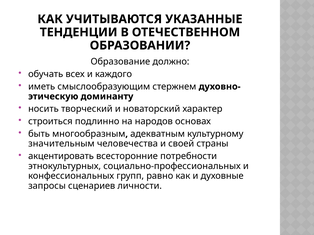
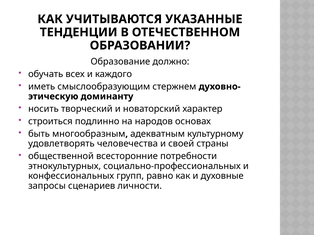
значительным: значительным -> удовлетворять
акцентировать: акцентировать -> общественной
